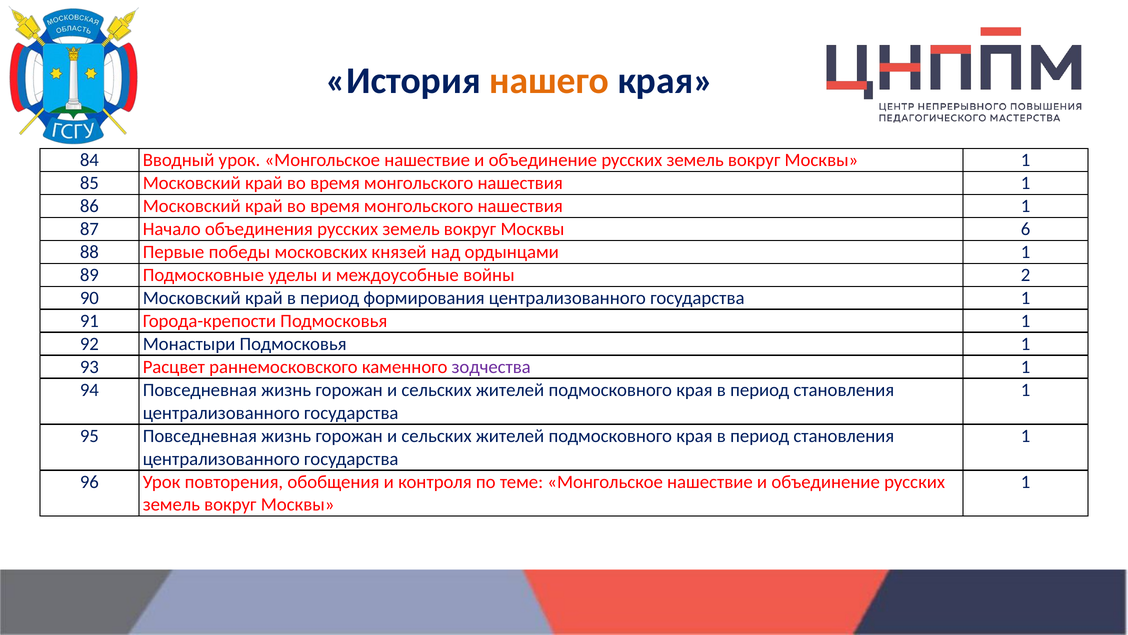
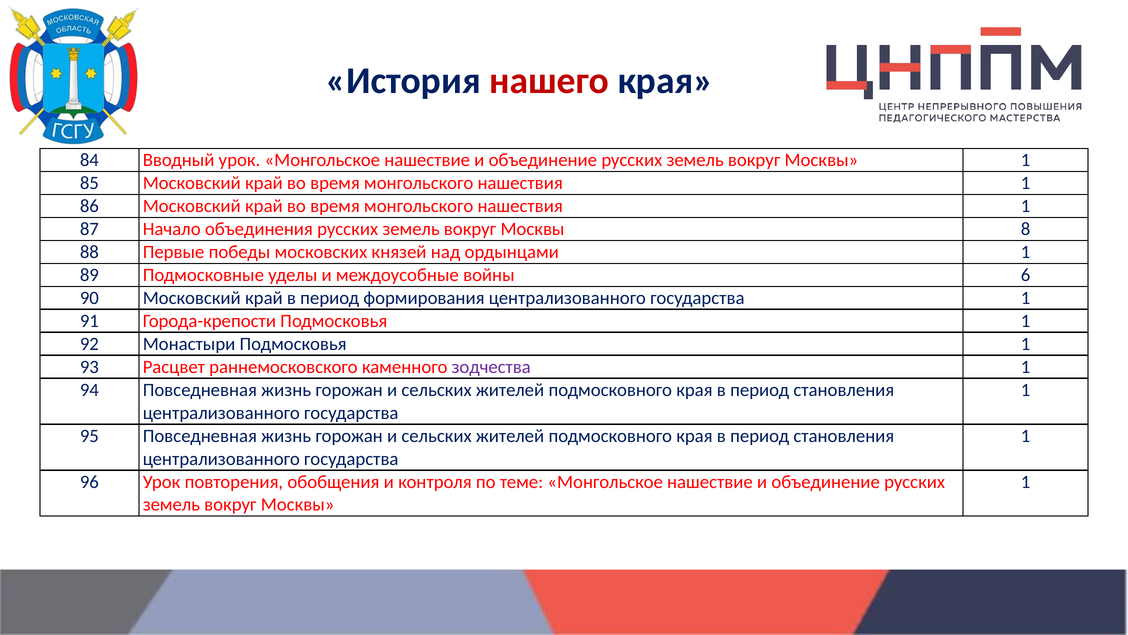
нашего colour: orange -> red
6: 6 -> 8
2: 2 -> 6
